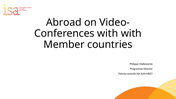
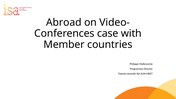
with at (108, 33): with -> case
